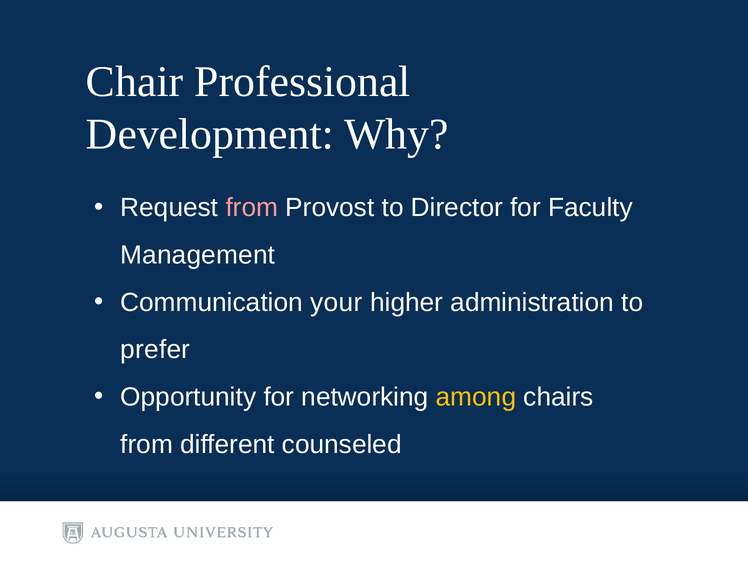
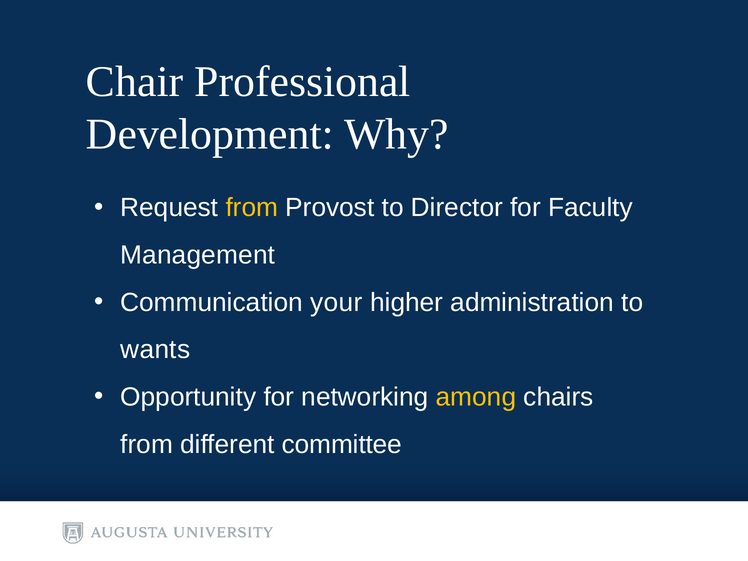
from at (252, 208) colour: pink -> yellow
prefer: prefer -> wants
counseled: counseled -> committee
